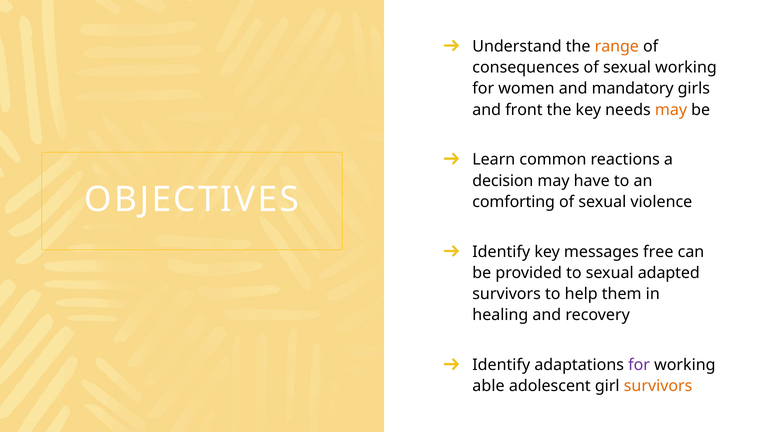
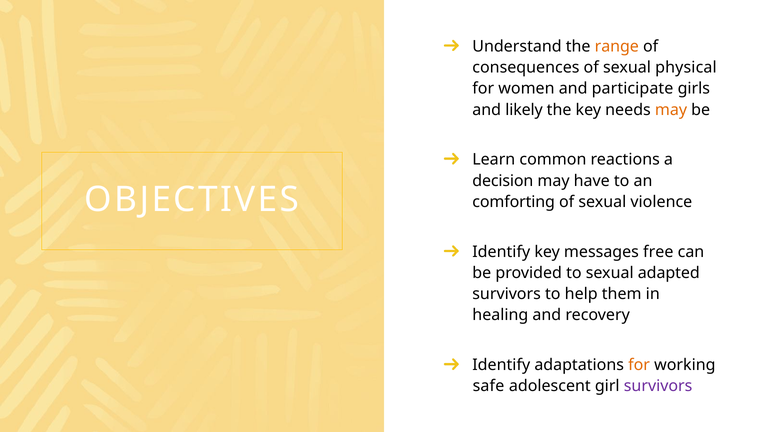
sexual working: working -> physical
mandatory: mandatory -> participate
front: front -> likely
for at (639, 365) colour: purple -> orange
able: able -> safe
survivors at (658, 386) colour: orange -> purple
